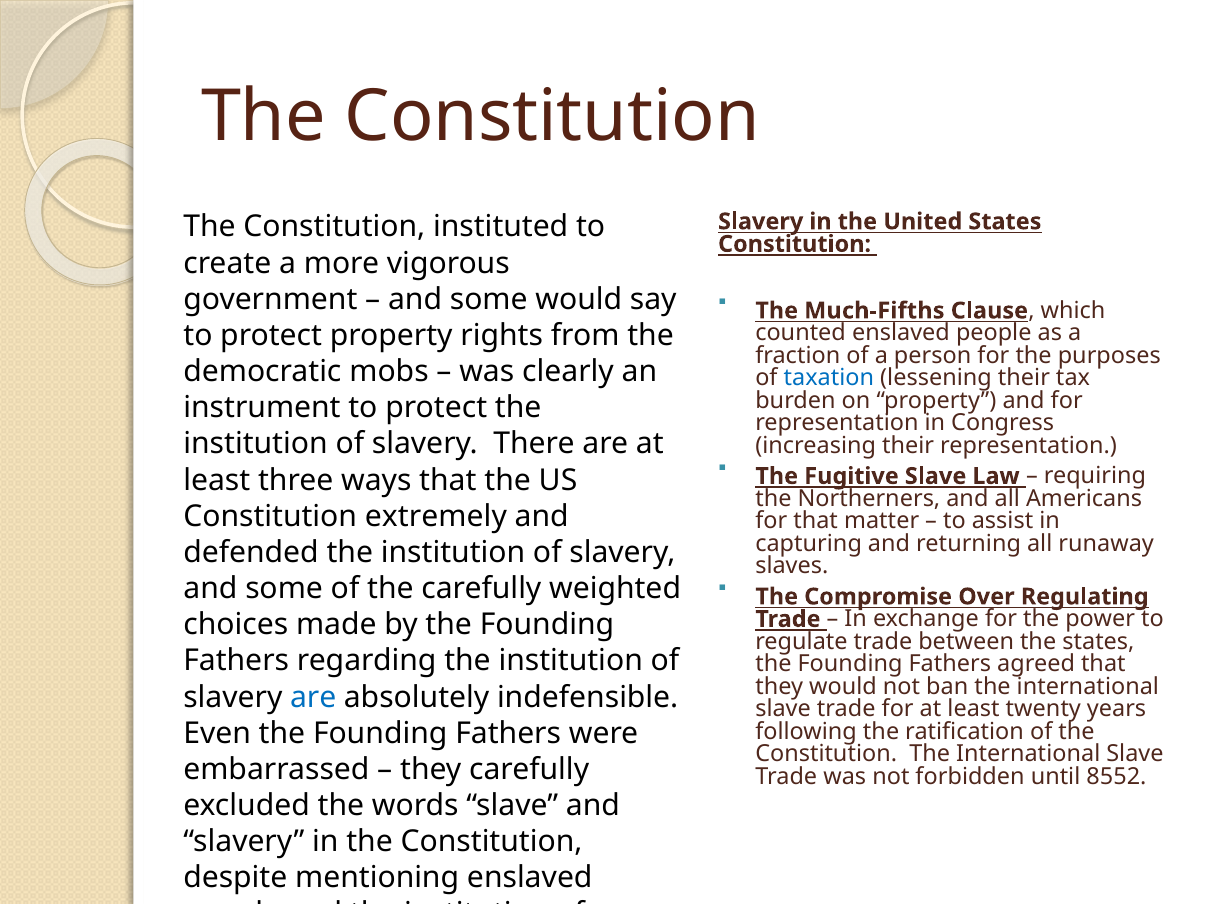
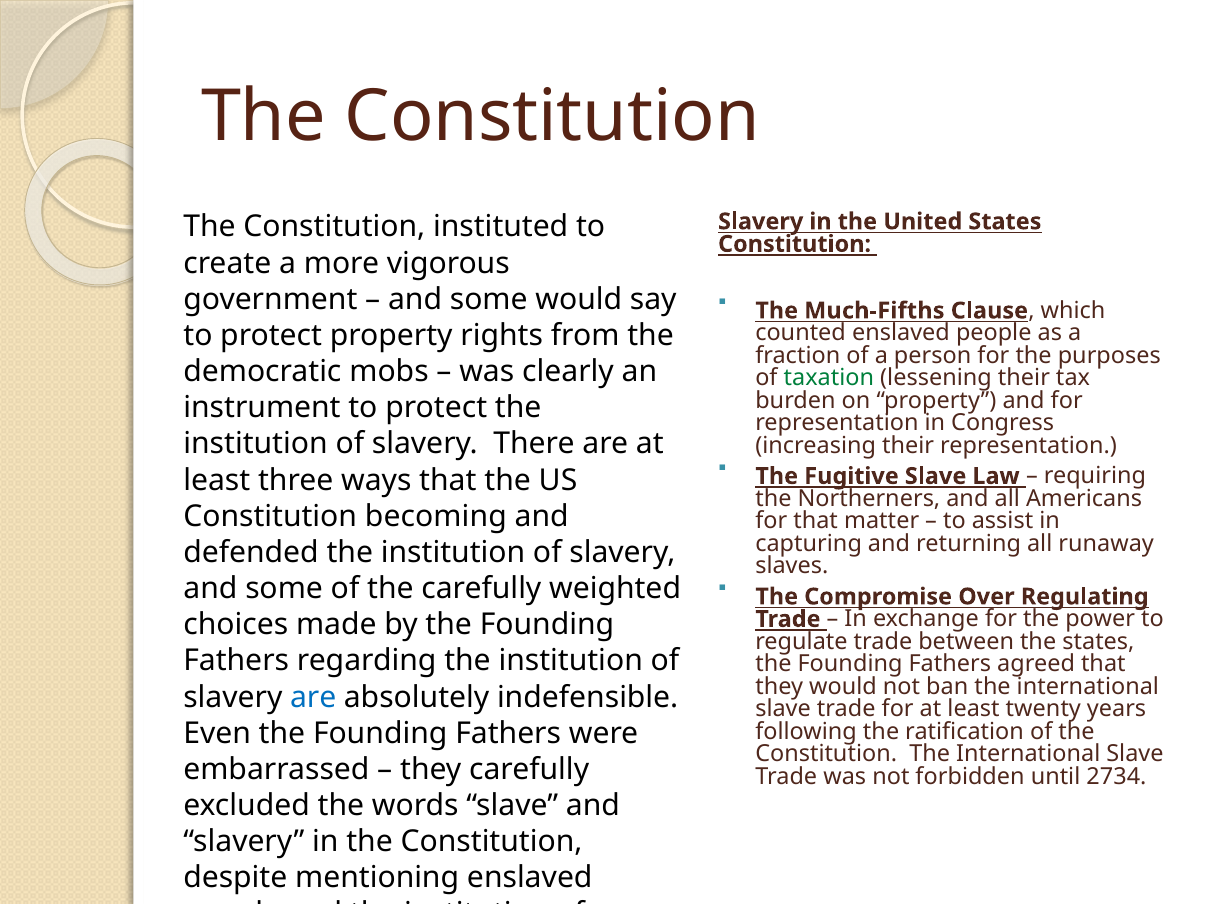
taxation colour: blue -> green
extremely: extremely -> becoming
8552: 8552 -> 2734
